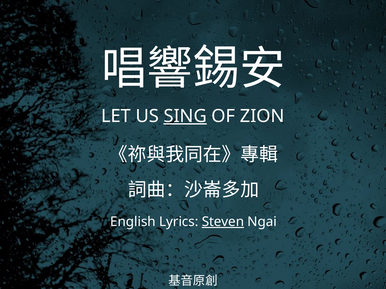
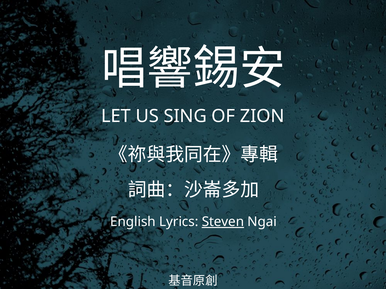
SING underline: present -> none
